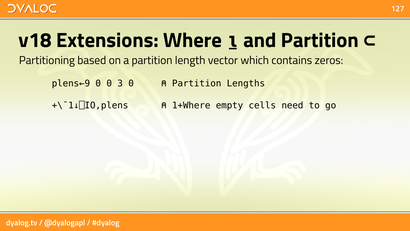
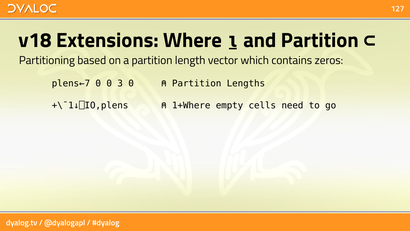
plens←9: plens←9 -> plens←7
